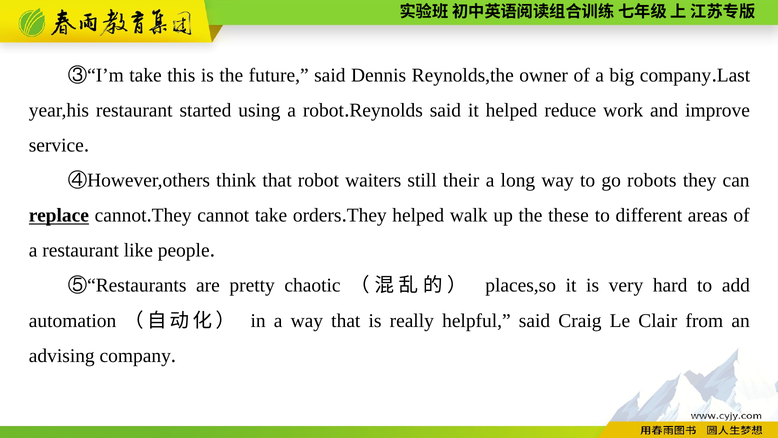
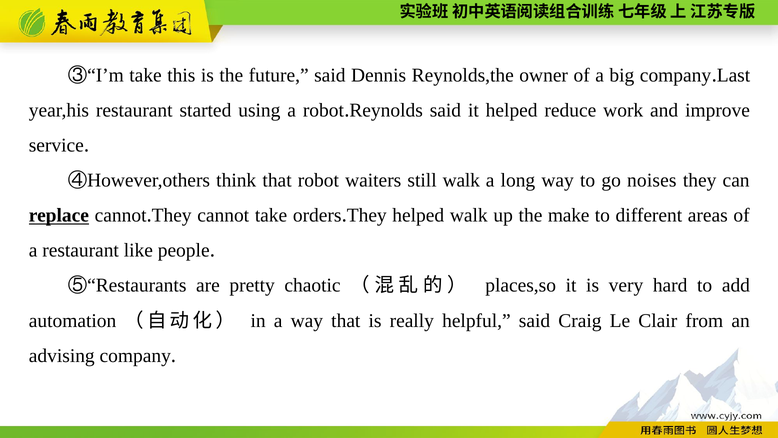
still their: their -> walk
robots: robots -> noises
these: these -> make
